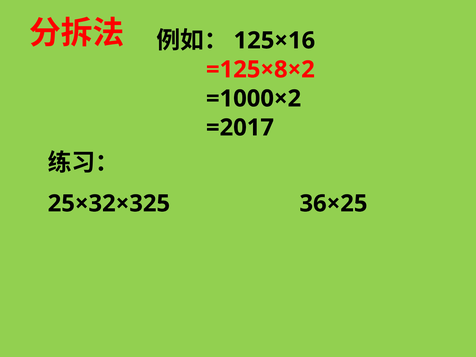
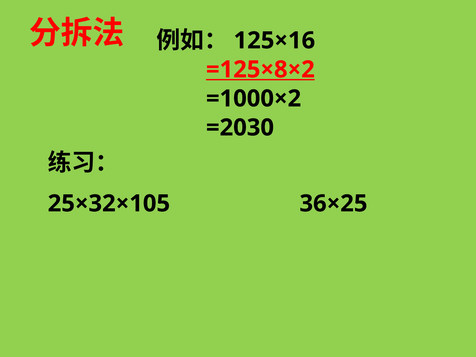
=125×8×2 underline: none -> present
=2017: =2017 -> =2030
25×32×325: 25×32×325 -> 25×32×105
